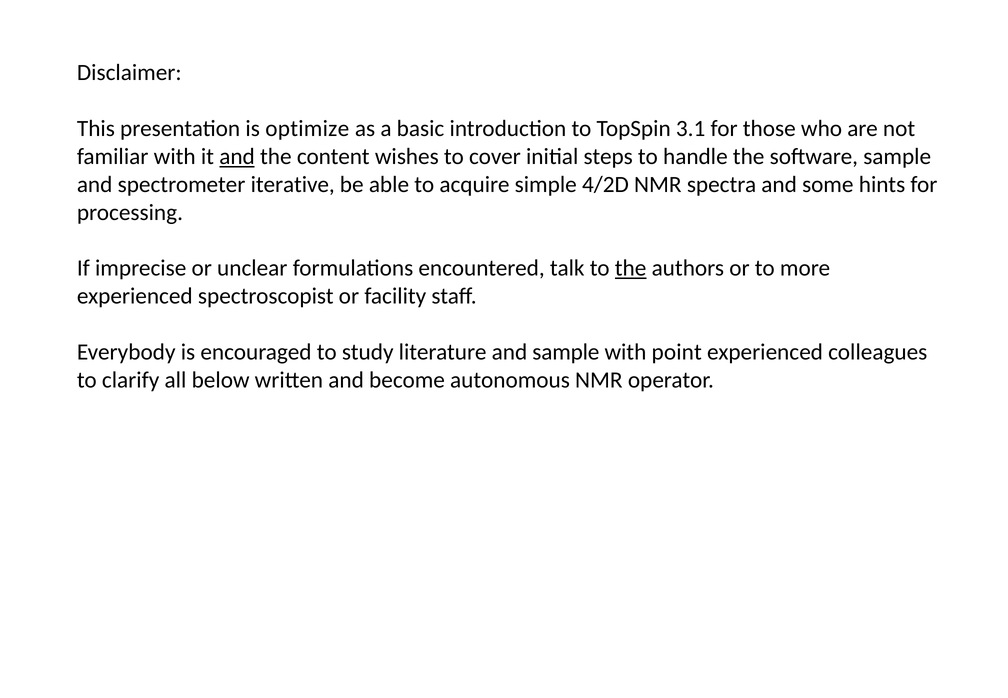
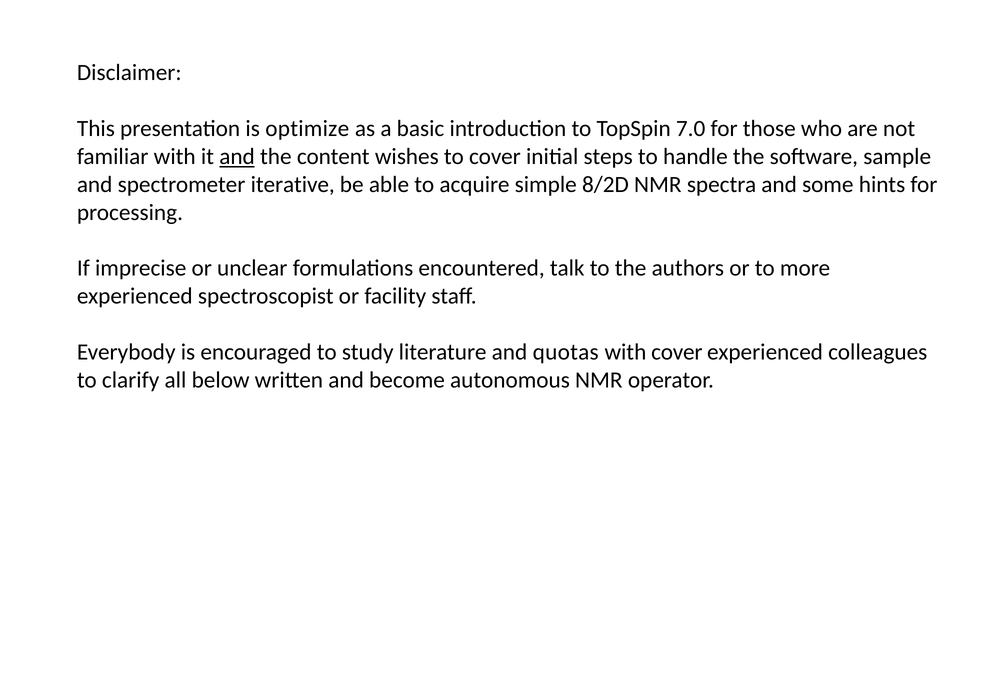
3.1: 3.1 -> 7.0
4/2D: 4/2D -> 8/2D
the at (631, 268) underline: present -> none
and sample: sample -> quotas
with point: point -> cover
